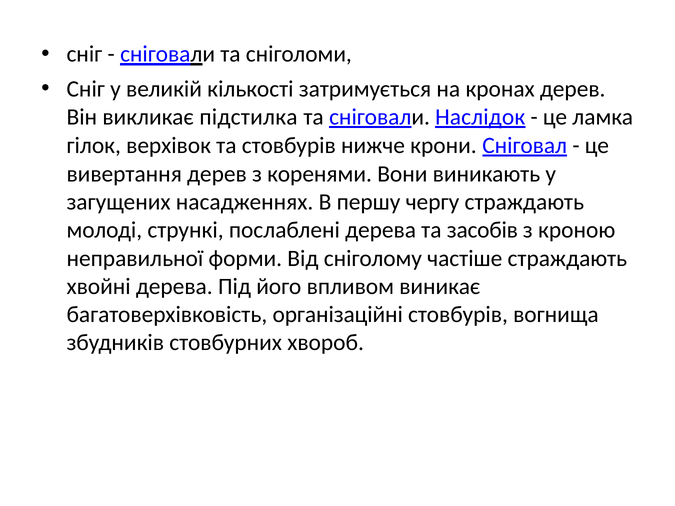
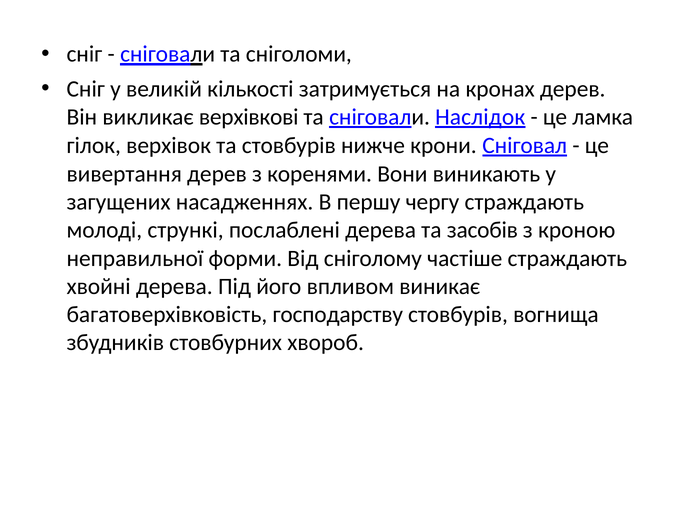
підстилка: підстилка -> верхівкові
організаційні: організаційні -> господарству
